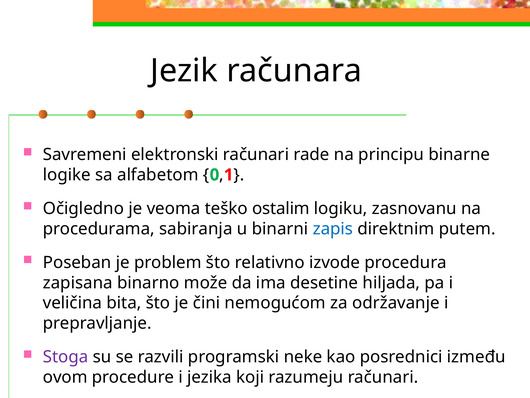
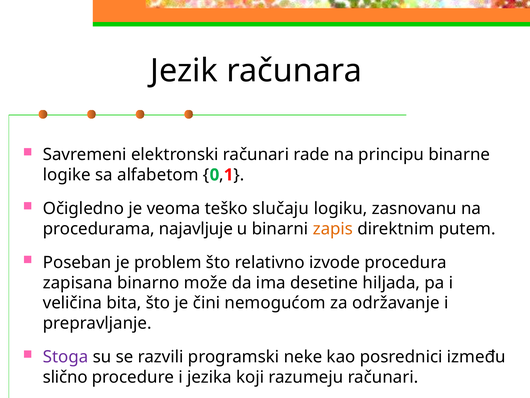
ostalim: ostalim -> slučaju
sabiranja: sabiranja -> najavljuje
zapis colour: blue -> orange
ovom: ovom -> slično
